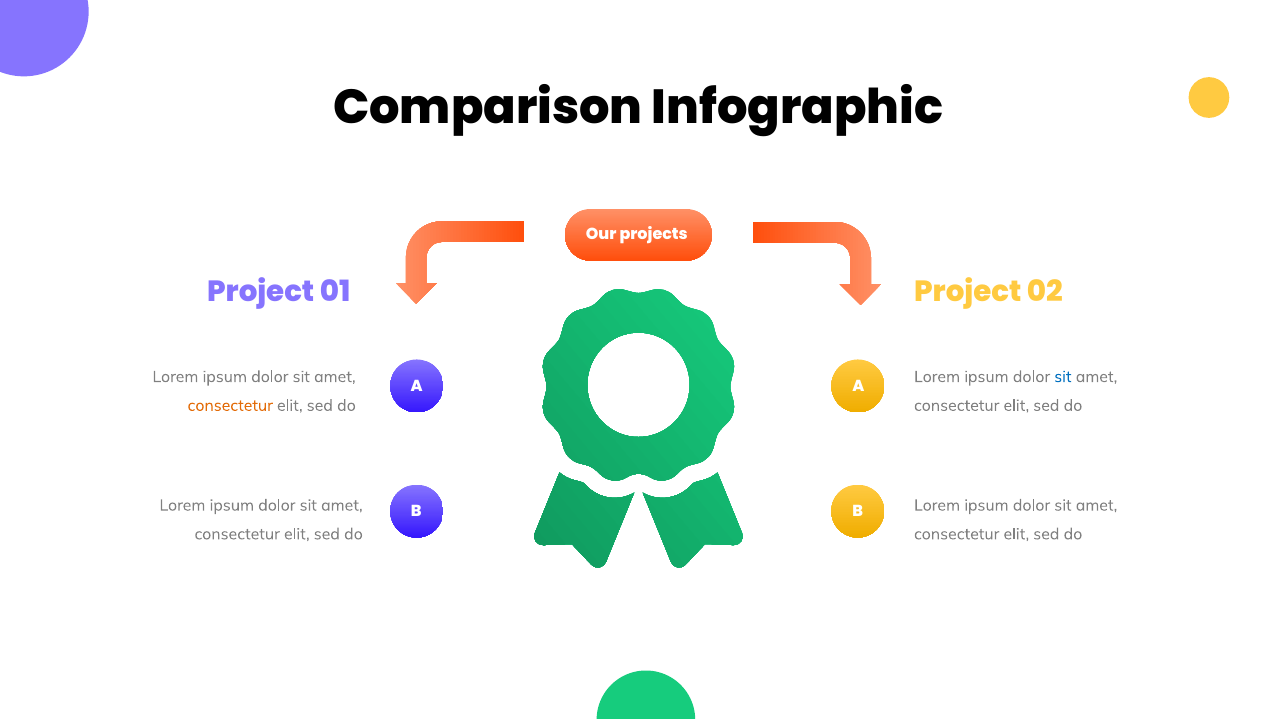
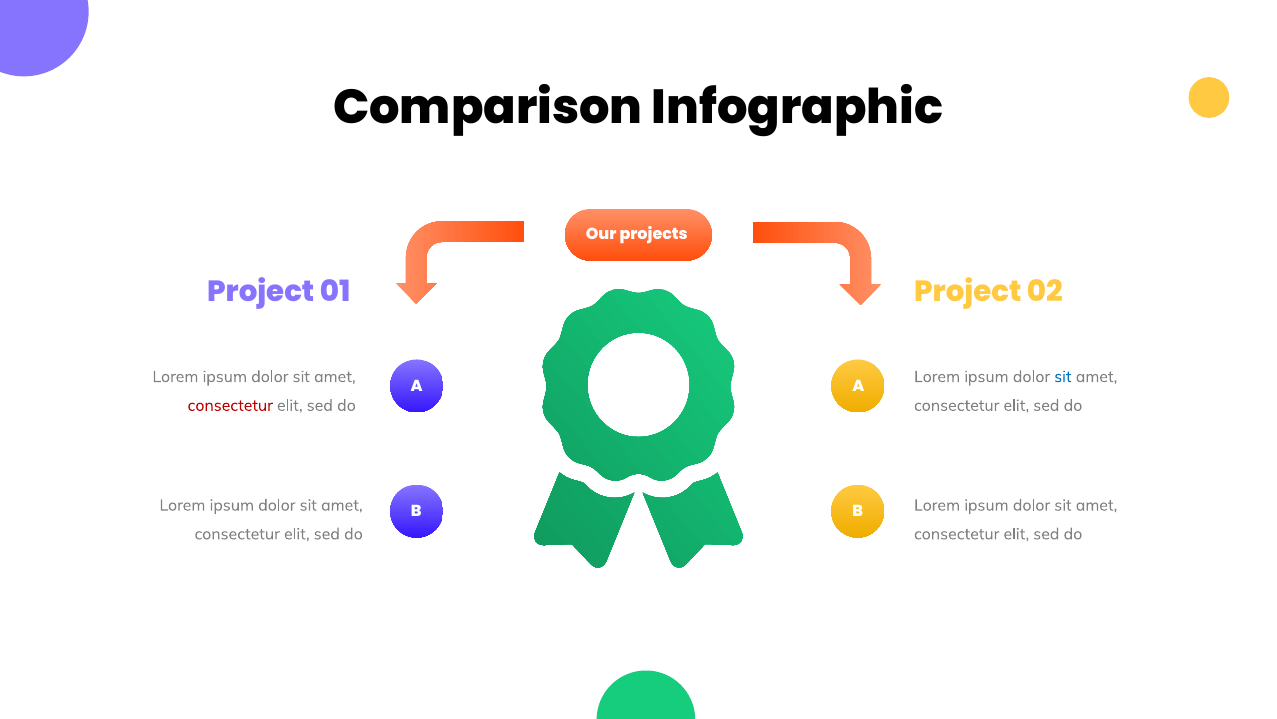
consectetur at (230, 405) colour: orange -> red
